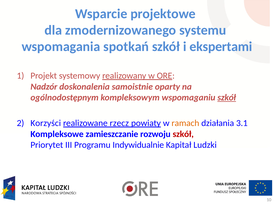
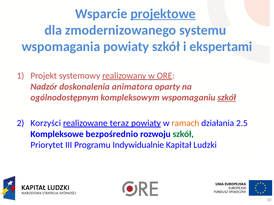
projektowe underline: none -> present
wspomagania spotkań: spotkań -> powiaty
samoistnie: samoistnie -> animatora
rzecz: rzecz -> teraz
3.1: 3.1 -> 2.5
zamieszczanie: zamieszczanie -> bezpośrednio
szkół at (183, 134) colour: red -> green
